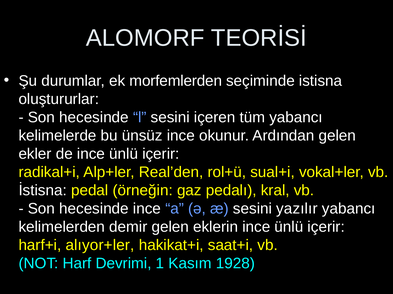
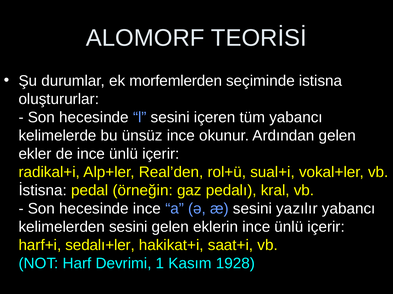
kelimelerden demir: demir -> sesini
alıyor+ler: alıyor+ler -> sedalı+ler
